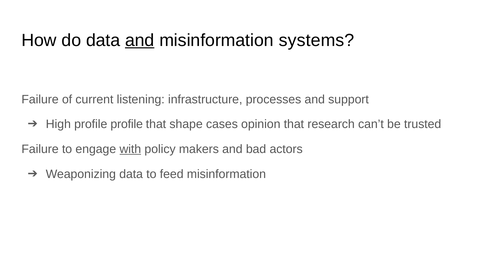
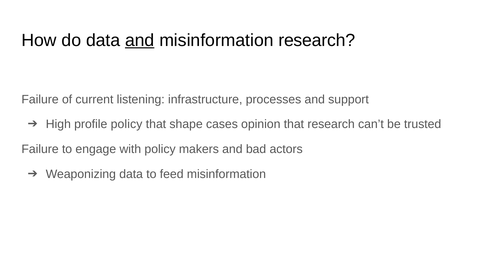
misinformation systems: systems -> research
profile profile: profile -> policy
with underline: present -> none
